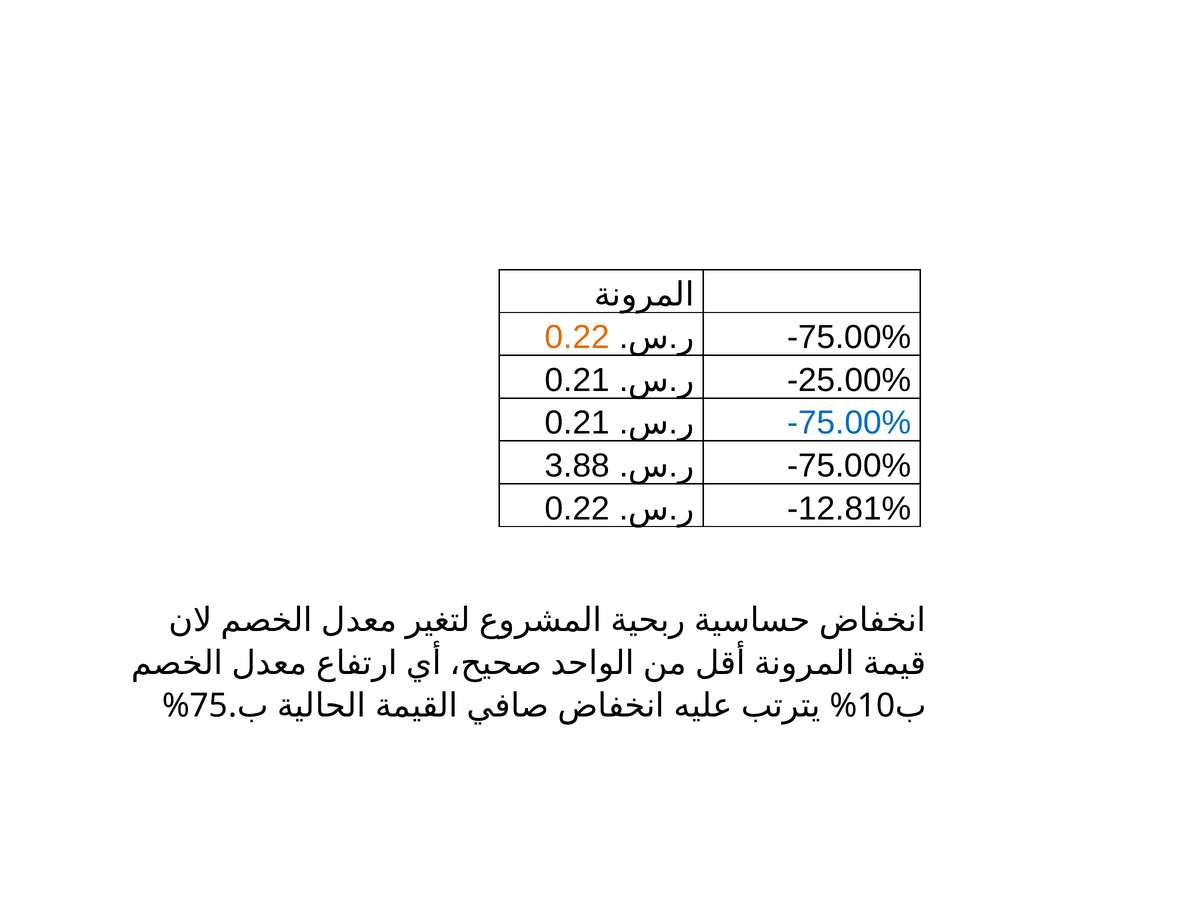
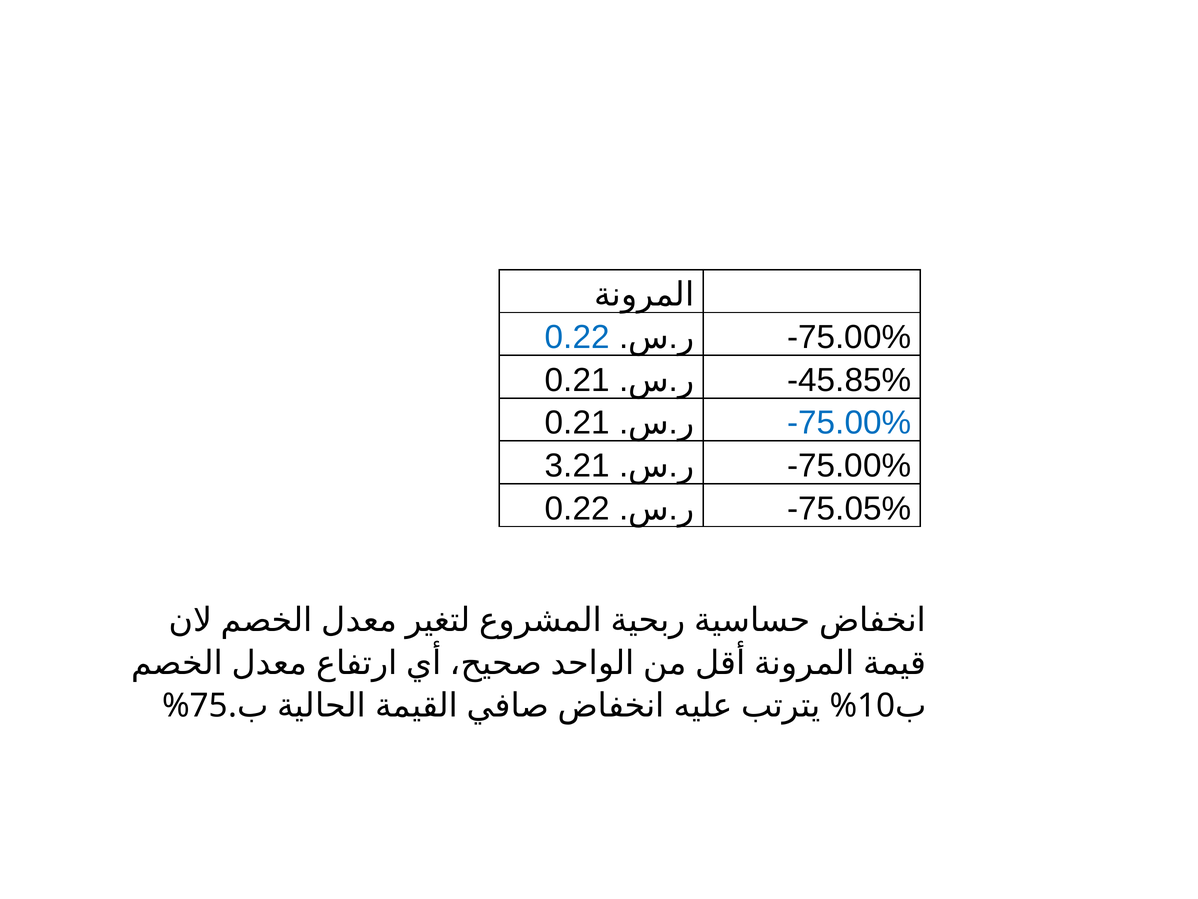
0.22 at (577, 337) colour: orange -> blue
-25.00%: -25.00% -> -45.85%
3.88: 3.88 -> 3.21
-12.81%: -12.81% -> -75.05%
